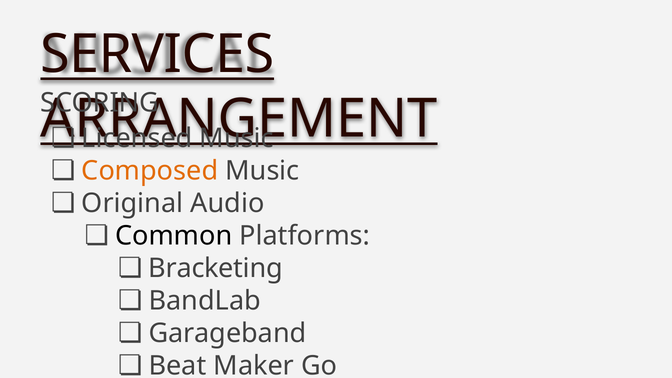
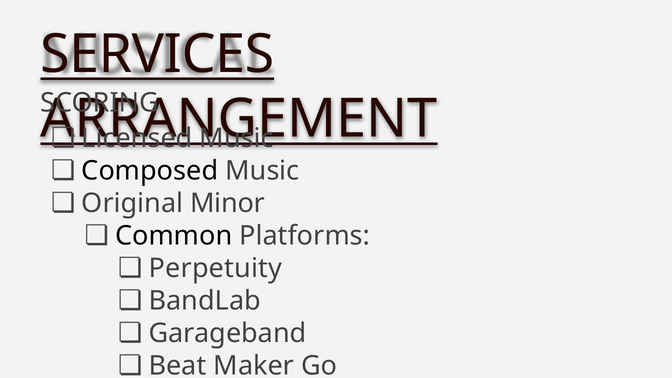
Composed colour: orange -> black
Audio: Audio -> Minor
Bracketing: Bracketing -> Perpetuity
